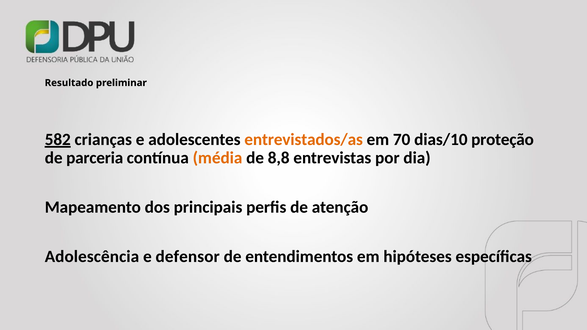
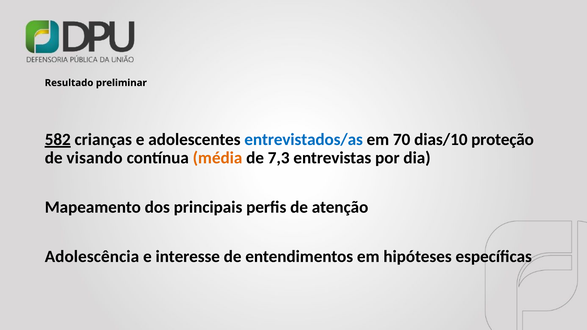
entrevistados/as colour: orange -> blue
parceria: parceria -> visando
8,8: 8,8 -> 7,3
defensor: defensor -> interesse
